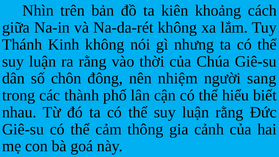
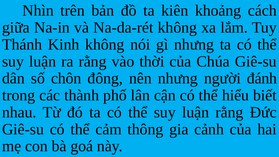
nên nhiệm: nhiệm -> nhưng
sang: sang -> đánh
